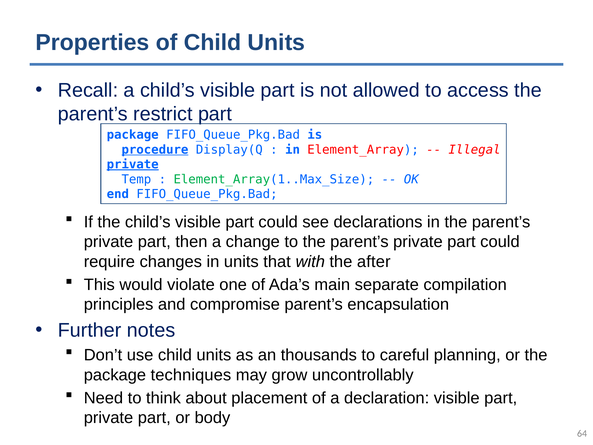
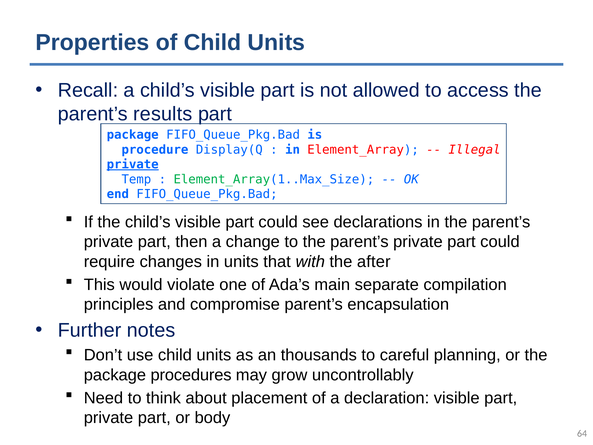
restrict: restrict -> results
procedure underline: present -> none
techniques: techniques -> procedures
